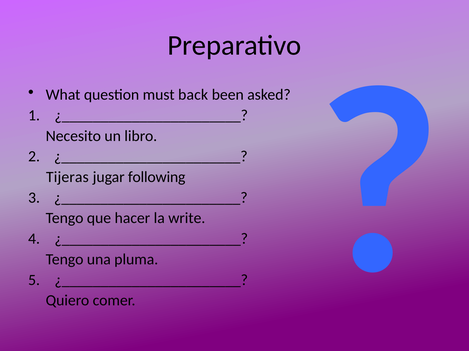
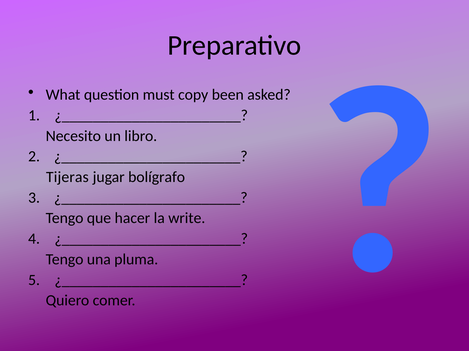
back: back -> copy
following: following -> bolígrafo
